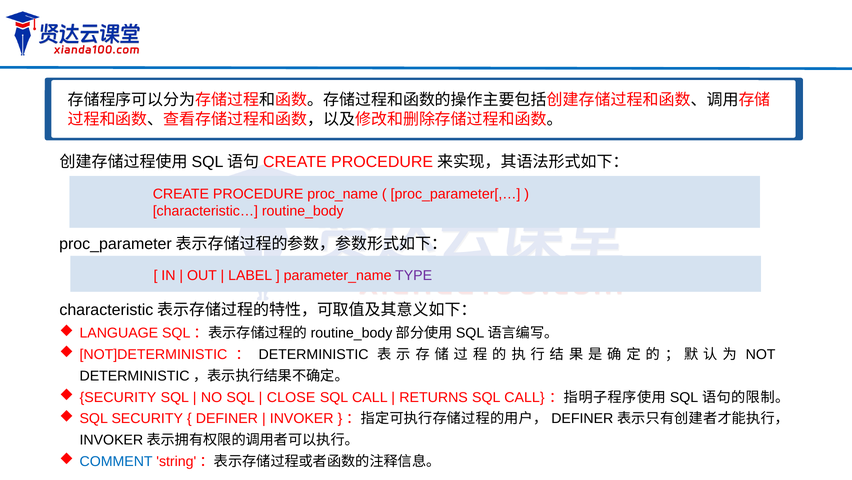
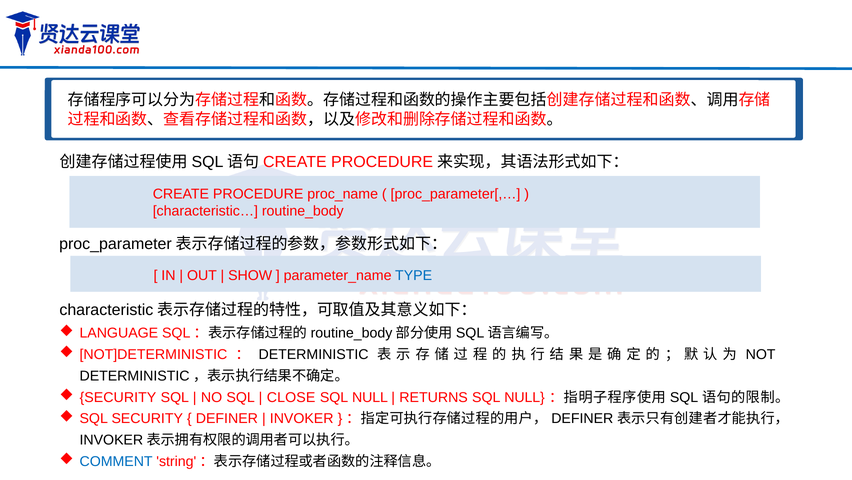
LABEL: LABEL -> SHOW
TYPE colour: purple -> blue
CALL at (370, 397): CALL -> NULL
CALL at (524, 397): CALL -> NULL
